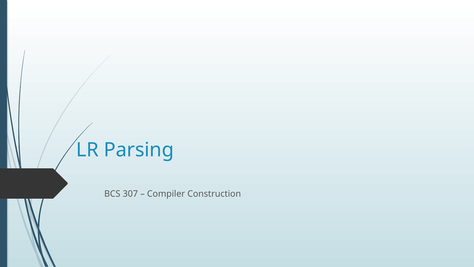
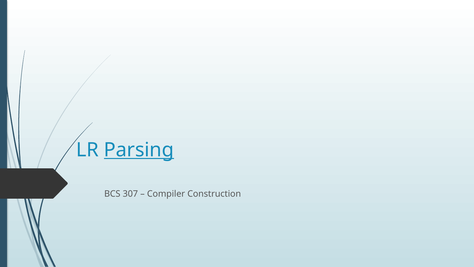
Parsing underline: none -> present
